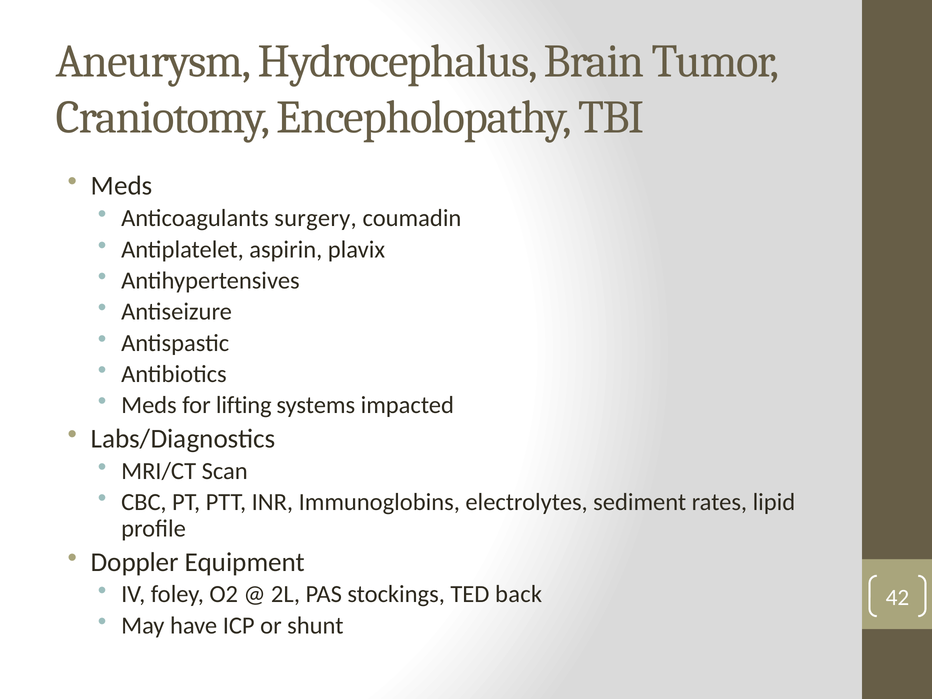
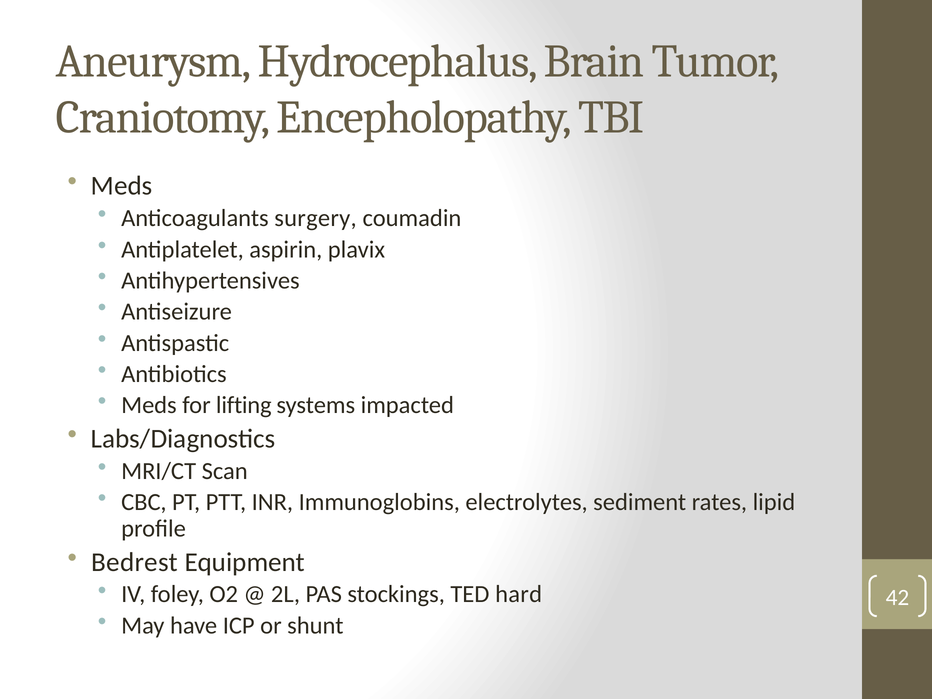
Doppler: Doppler -> Bedrest
back: back -> hard
